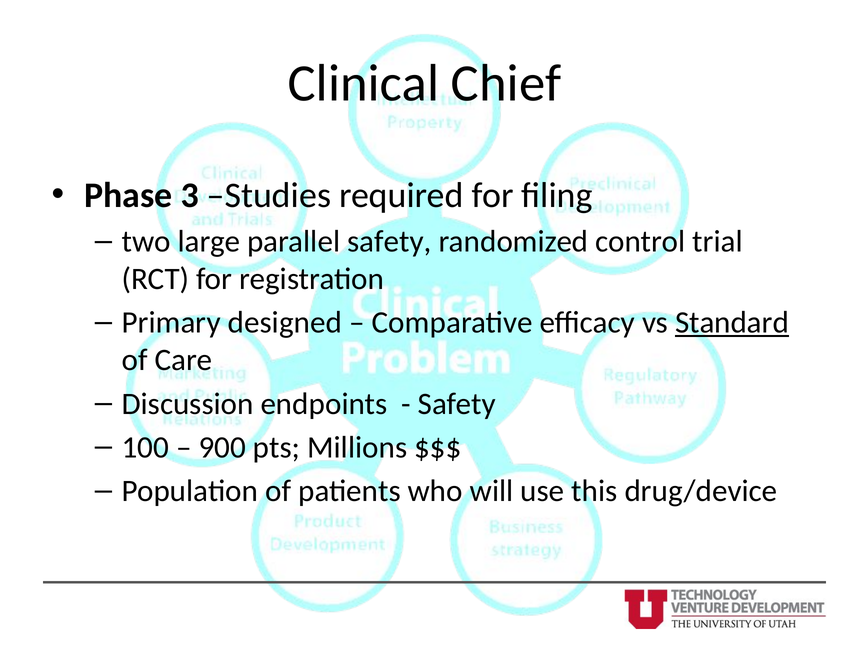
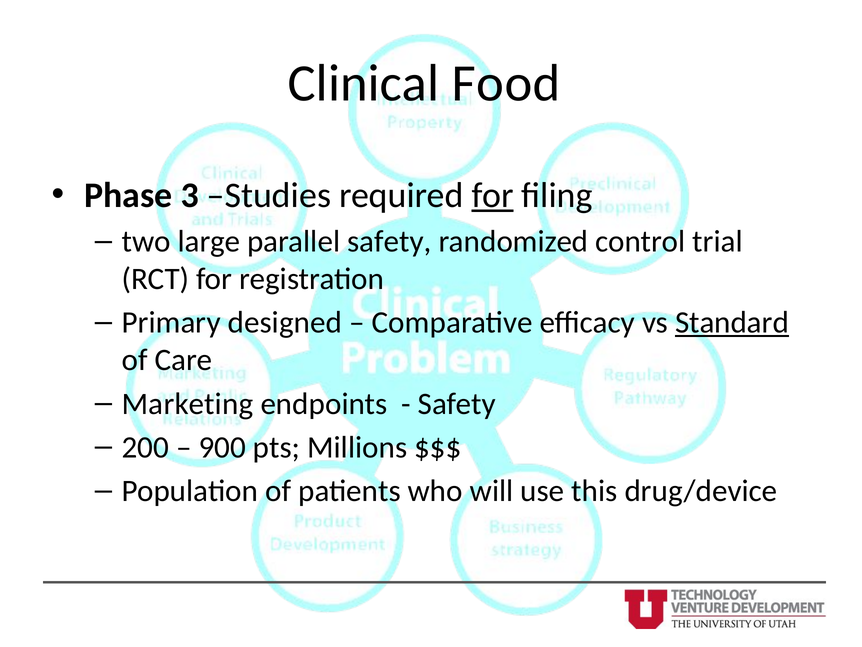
Chief: Chief -> Food
for at (493, 195) underline: none -> present
Discussion: Discussion -> Marketing
100: 100 -> 200
